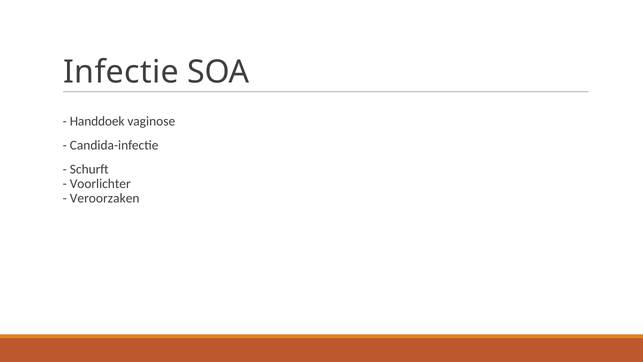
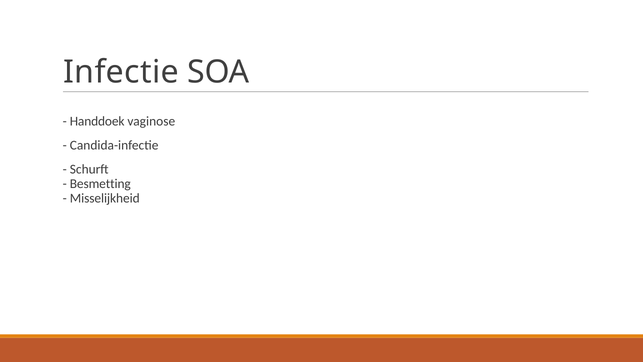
Voorlichter: Voorlichter -> Besmetting
Veroorzaken: Veroorzaken -> Misselijkheid
